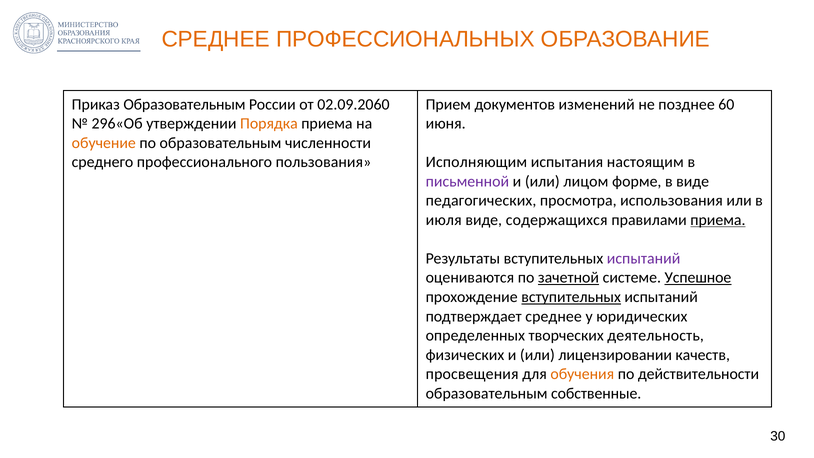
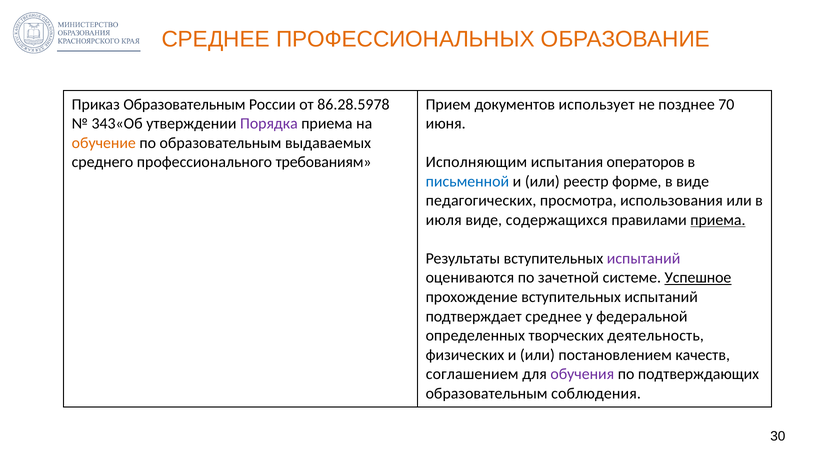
02.09.2060: 02.09.2060 -> 86.28.5978
изменений: изменений -> использует
60: 60 -> 70
296«Об: 296«Об -> 343«Об
Порядка colour: orange -> purple
численности: численности -> выдаваемых
пользования: пользования -> требованиям
настоящим: настоящим -> операторов
письменной colour: purple -> blue
лицом: лицом -> реестр
зачетной underline: present -> none
вступительных at (571, 297) underline: present -> none
юридических: юридических -> федеральной
лицензировании: лицензировании -> постановлением
просвещения: просвещения -> соглашением
обучения colour: orange -> purple
действительности: действительности -> подтверждающих
собственные: собственные -> соблюдения
